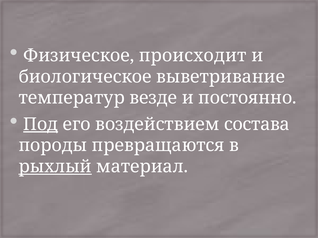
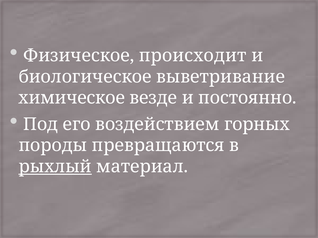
температур: температур -> химическое
Под underline: present -> none
состава: состава -> горных
